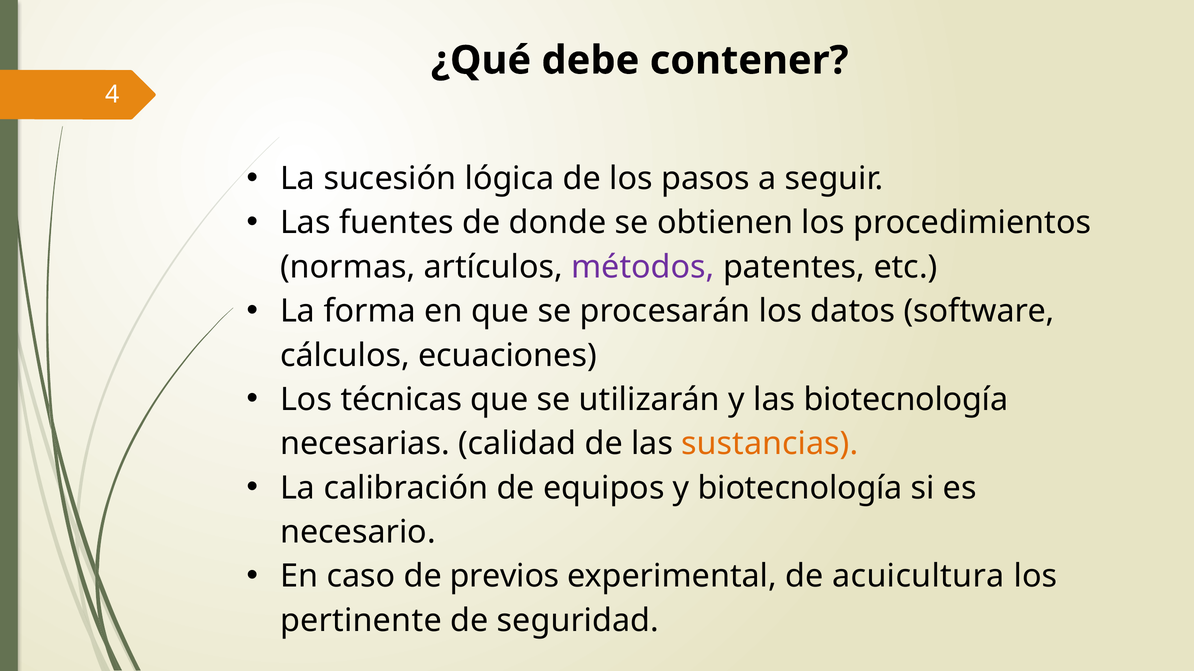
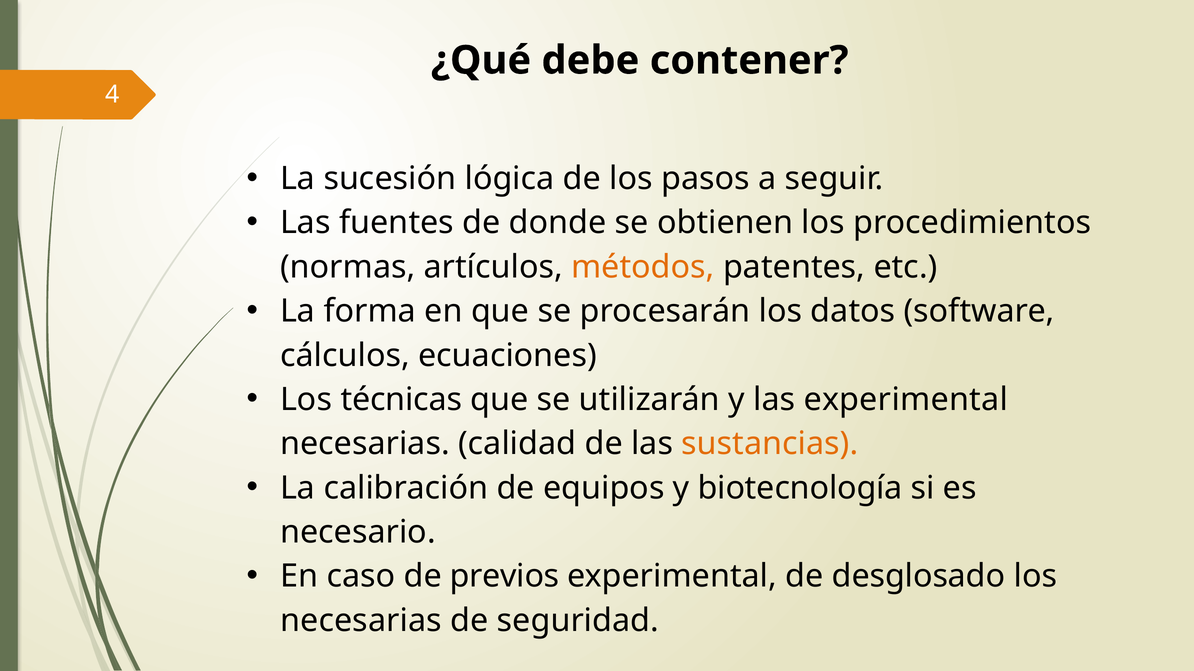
métodos colour: purple -> orange
las biotecnología: biotecnología -> experimental
acuicultura: acuicultura -> desglosado
pertinente at (361, 621): pertinente -> necesarias
